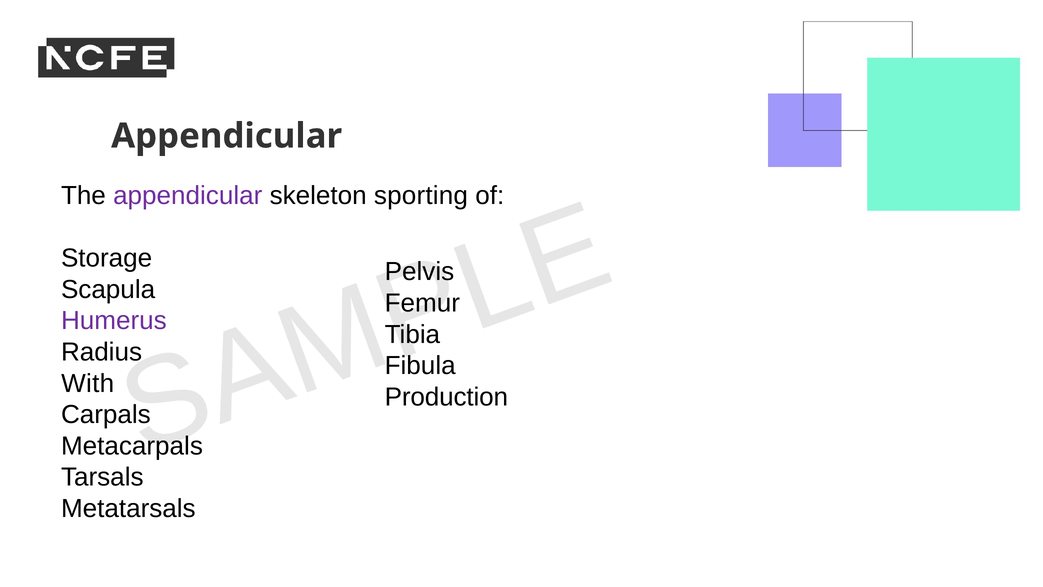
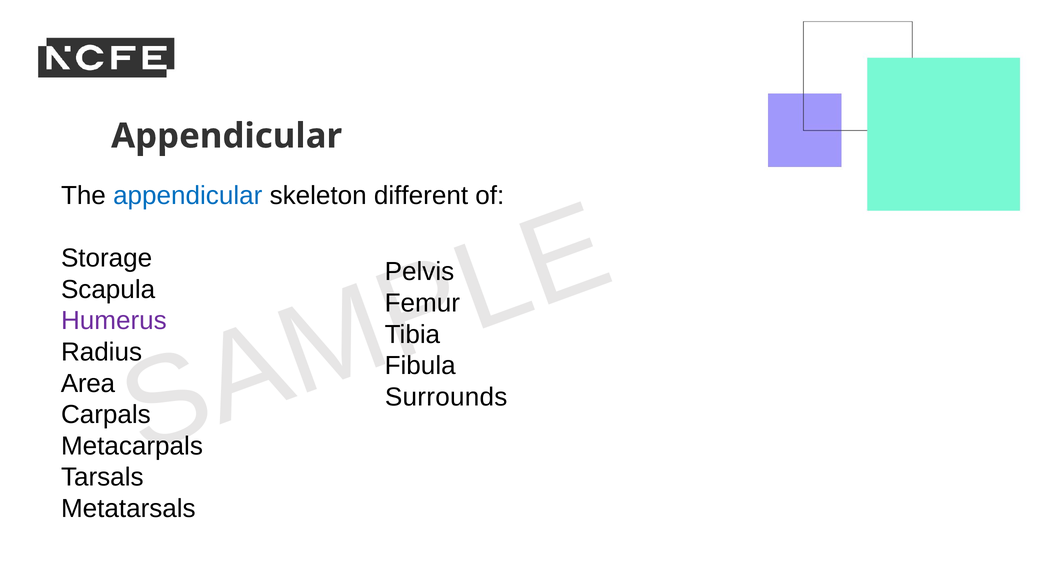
appendicular at (188, 195) colour: purple -> blue
sporting: sporting -> different
With: With -> Area
Production: Production -> Surrounds
